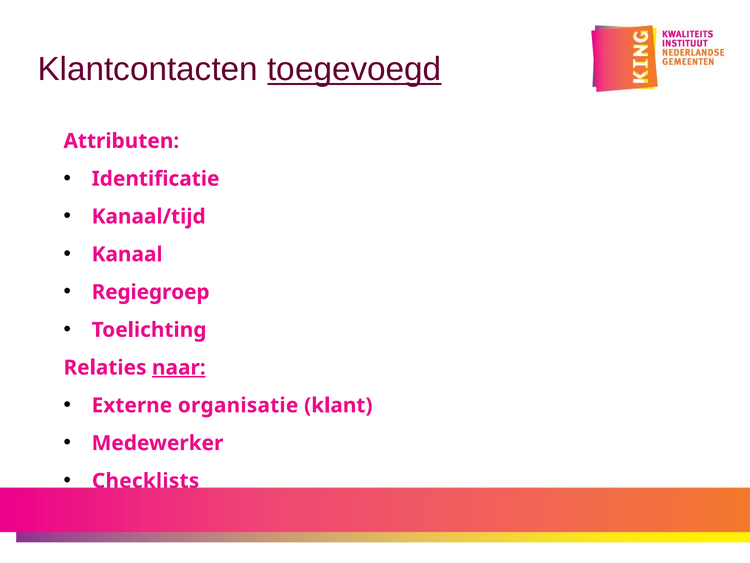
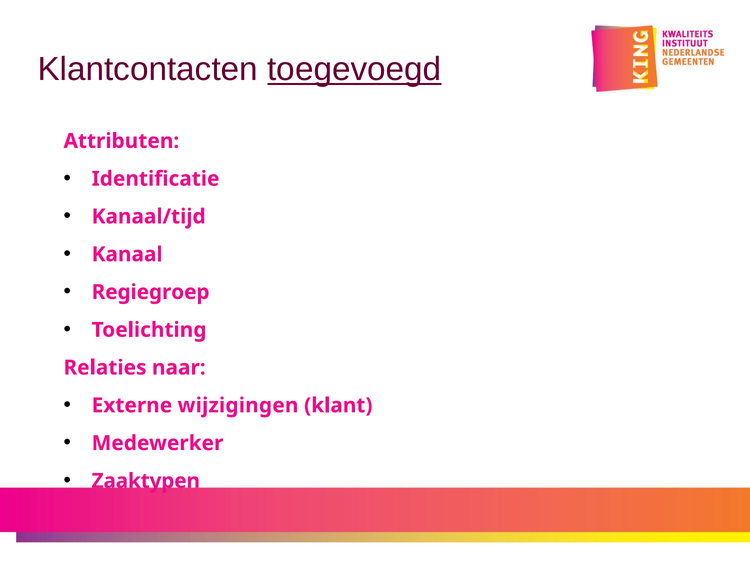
naar underline: present -> none
organisatie: organisatie -> wijzigingen
Checklists: Checklists -> Zaaktypen
